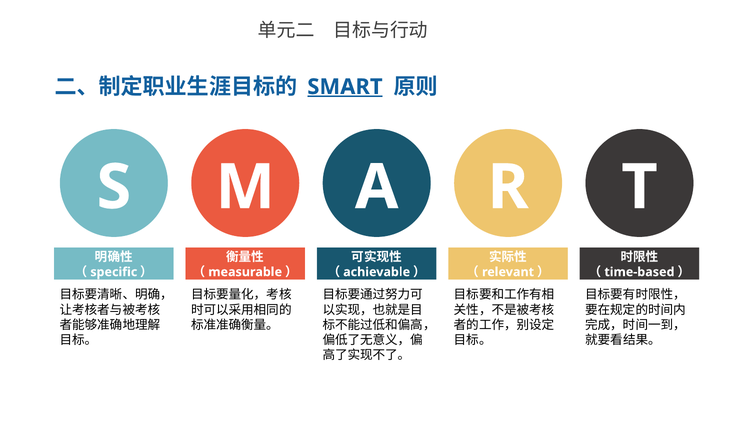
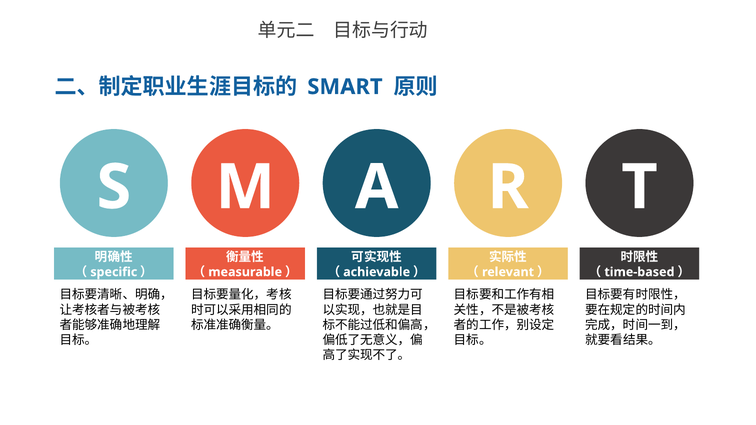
SMART underline: present -> none
